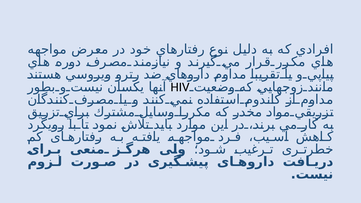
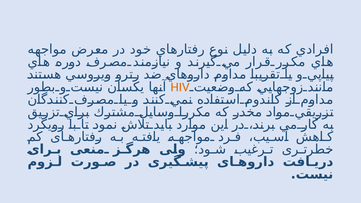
HIV colour: black -> orange
